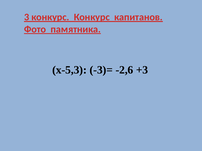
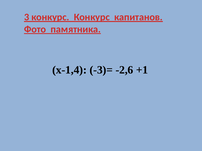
х-5,3: х-5,3 -> х-1,4
+3: +3 -> +1
